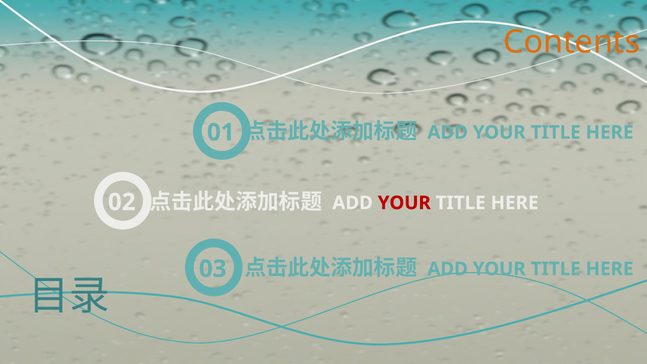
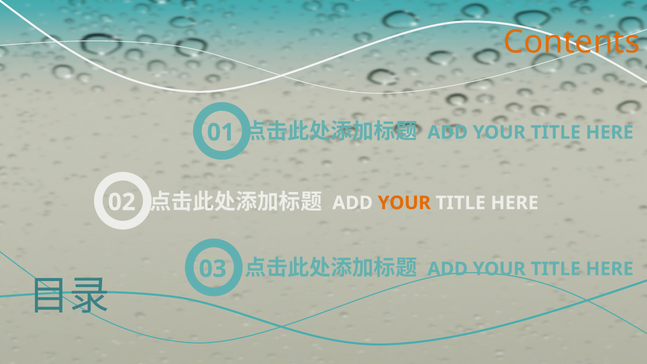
YOUR at (404, 203) colour: red -> orange
